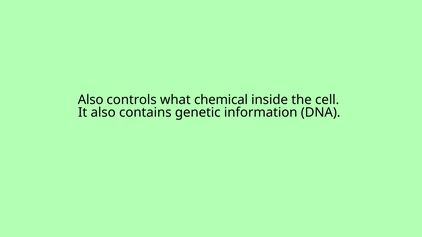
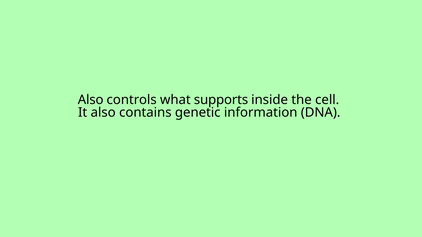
chemical: chemical -> supports
